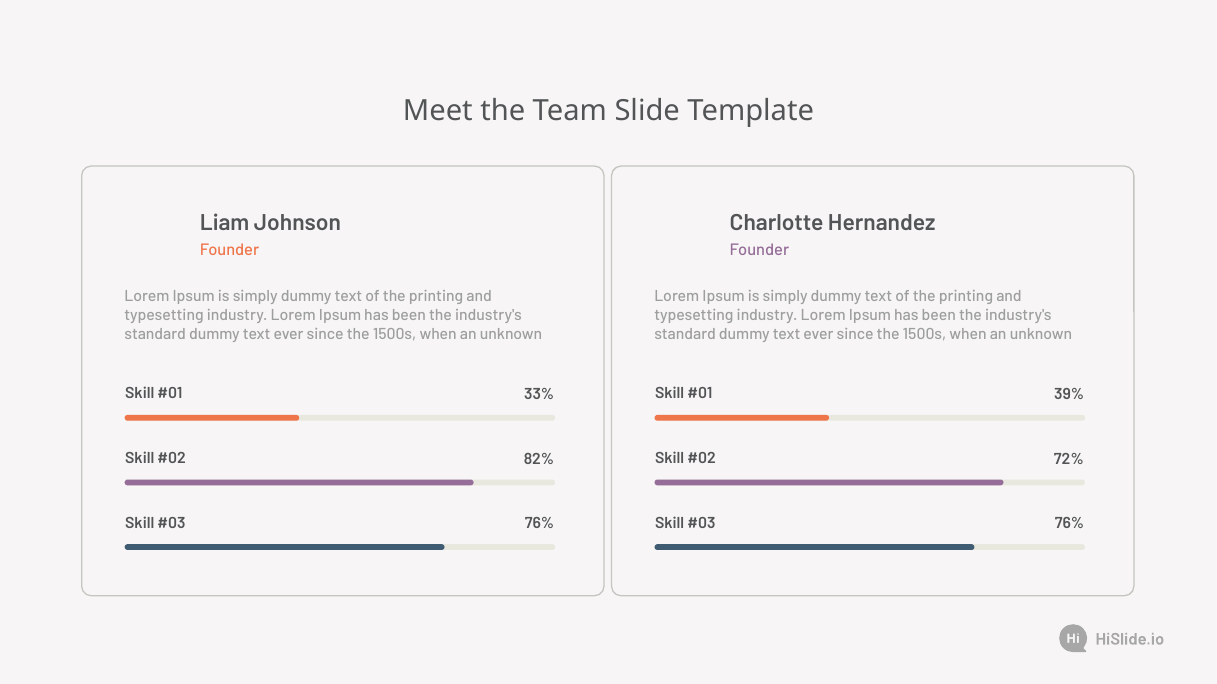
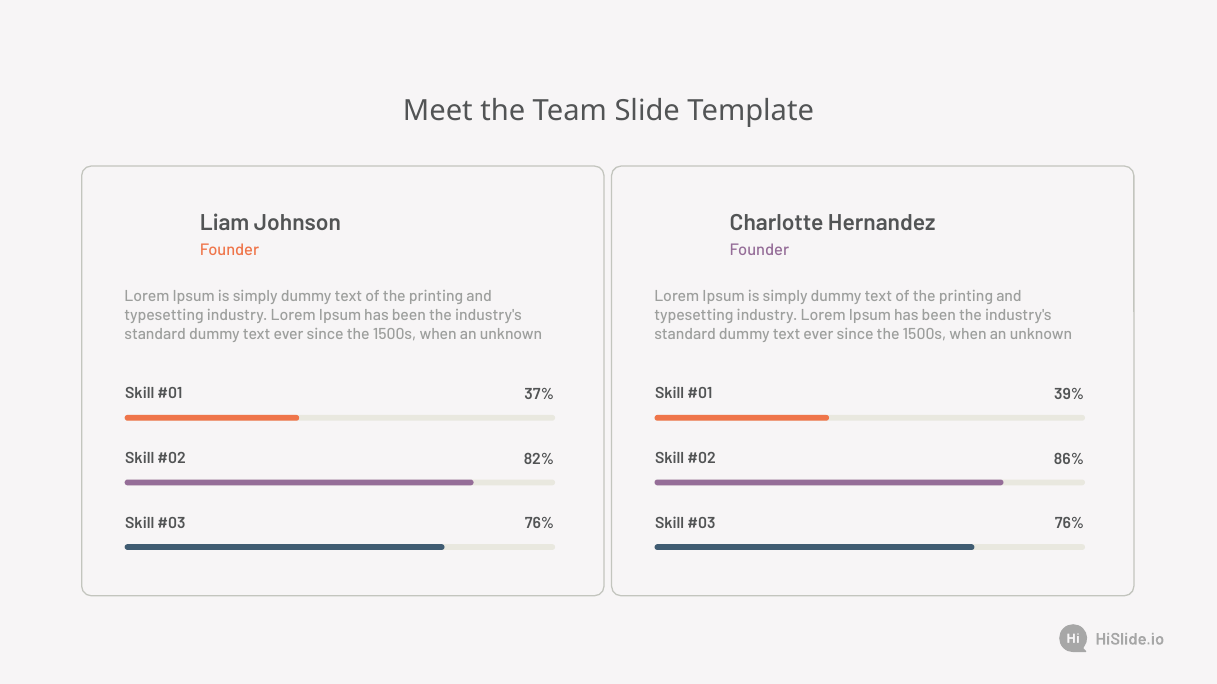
33%: 33% -> 37%
72%: 72% -> 86%
